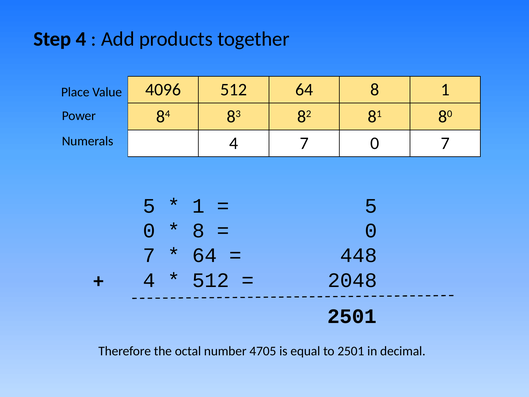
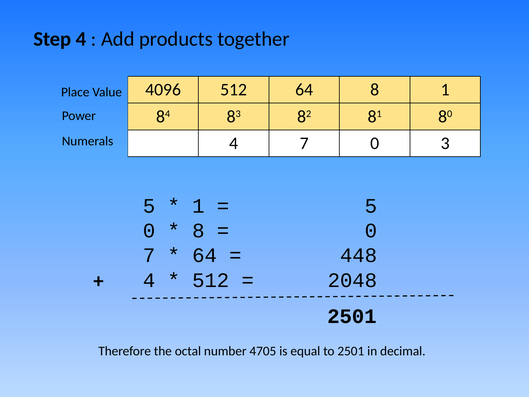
7 0 7: 7 -> 3
